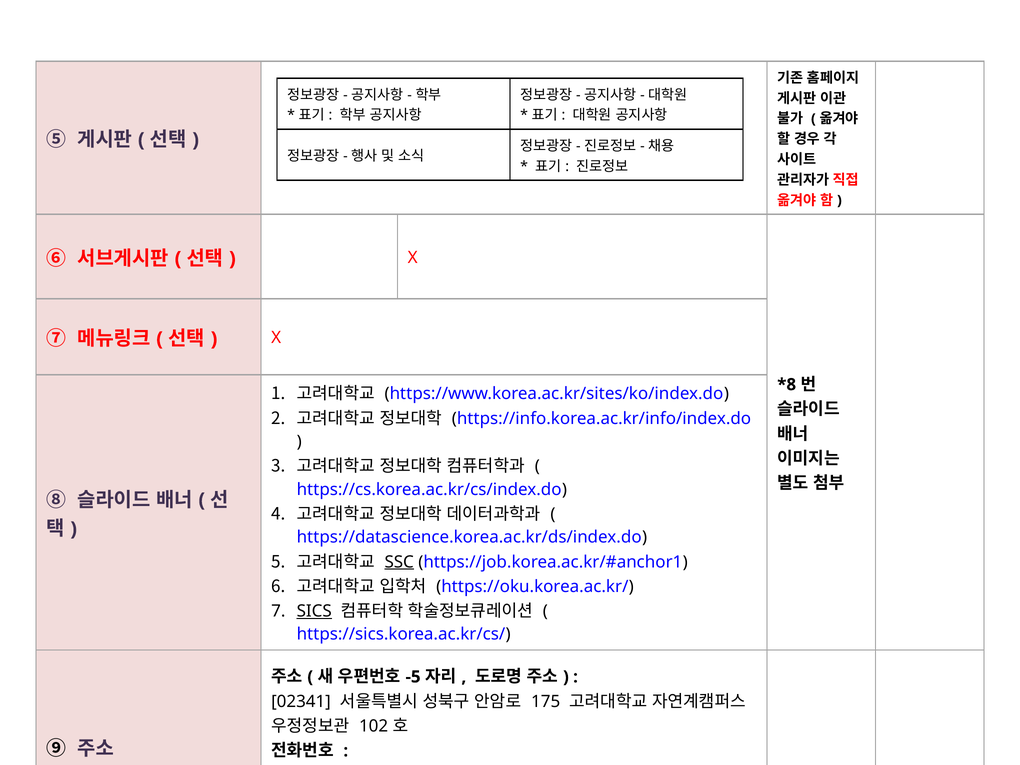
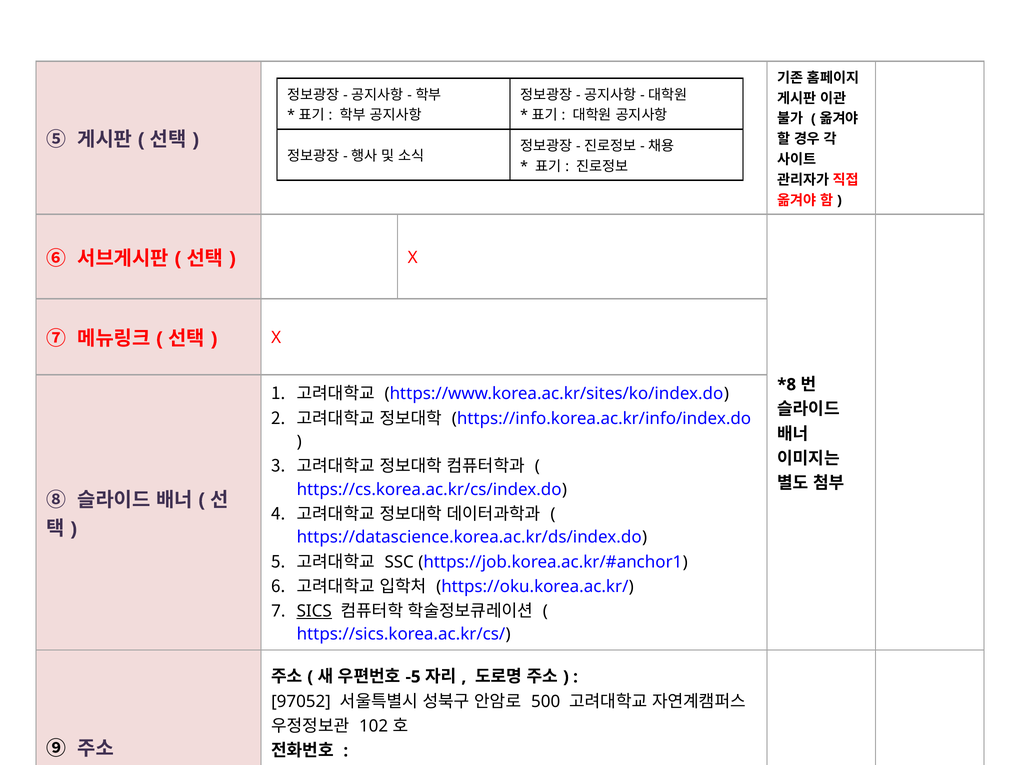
SSC underline: present -> none
02341: 02341 -> 97052
175: 175 -> 500
